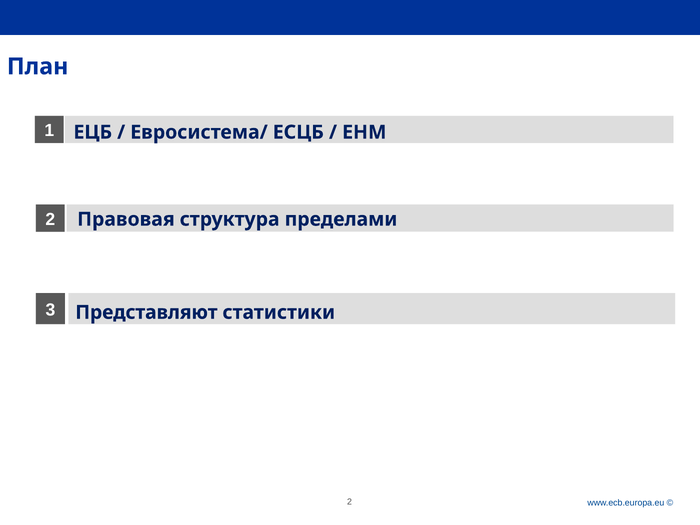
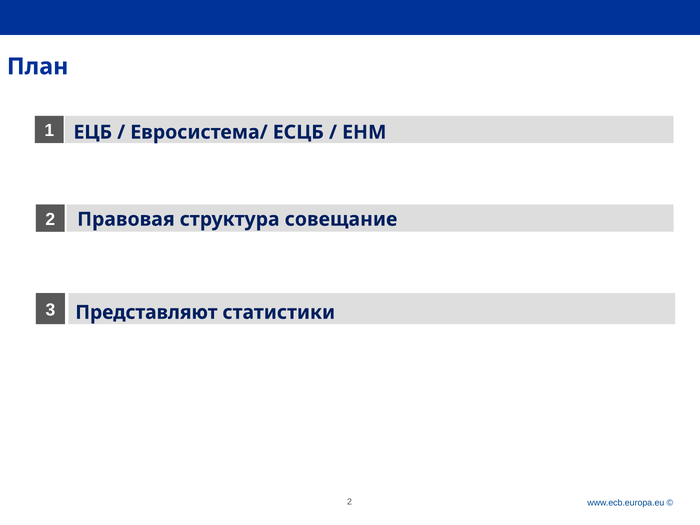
пределами: пределами -> совещание
